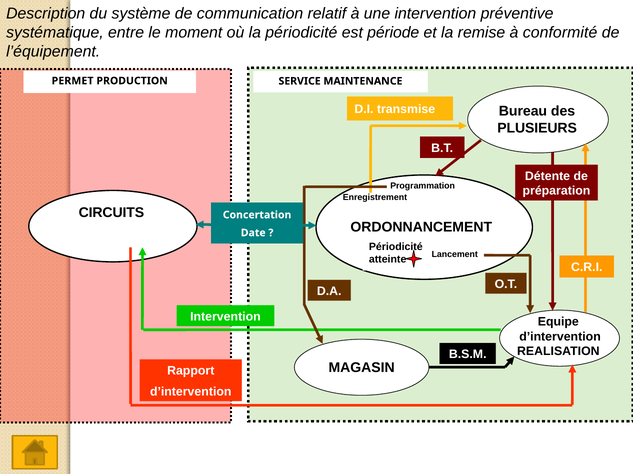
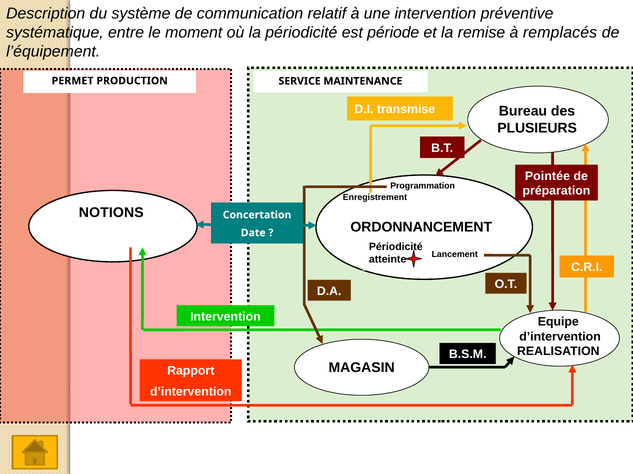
conformité: conformité -> remplacés
Détente: Détente -> Pointée
CIRCUITS: CIRCUITS -> NOTIONS
